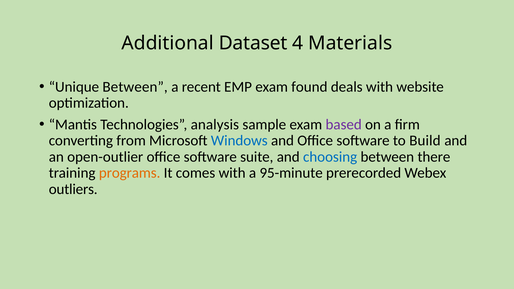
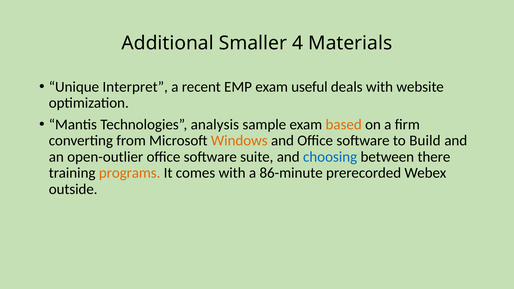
Dataset: Dataset -> Smaller
Unique Between: Between -> Interpret
found: found -> useful
based colour: purple -> orange
Windows colour: blue -> orange
95-minute: 95-minute -> 86-minute
outliers: outliers -> outside
